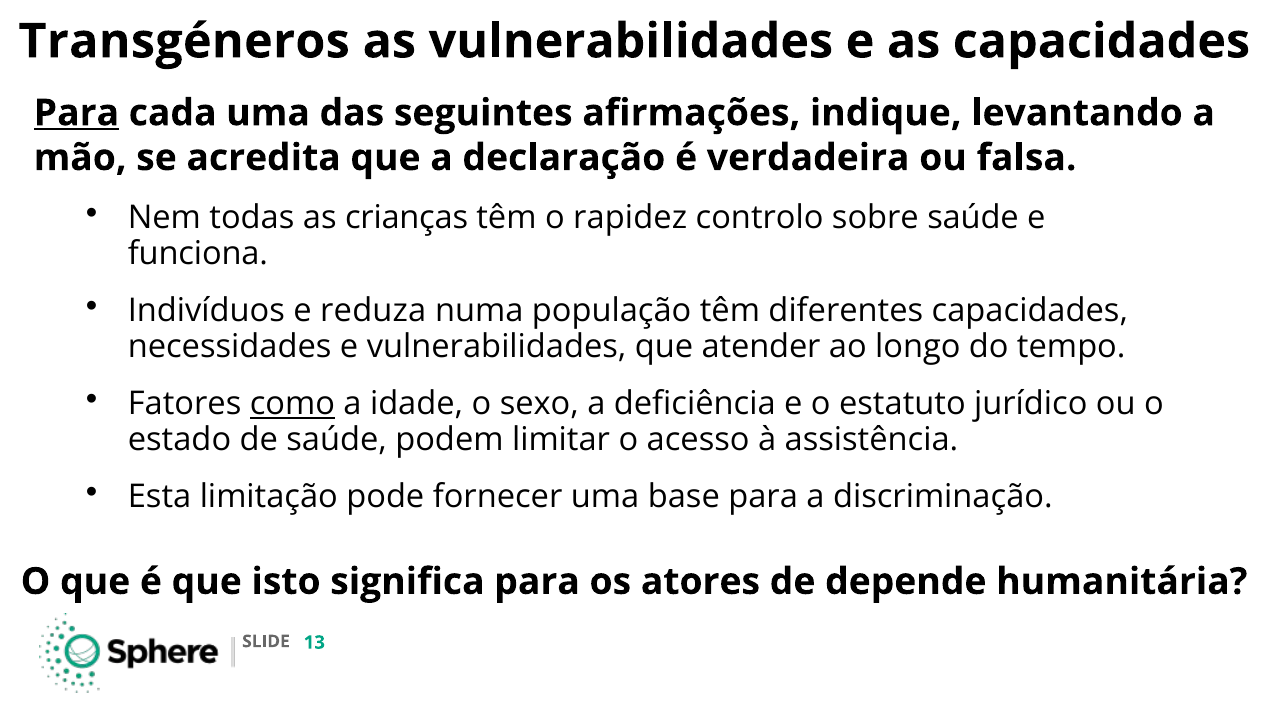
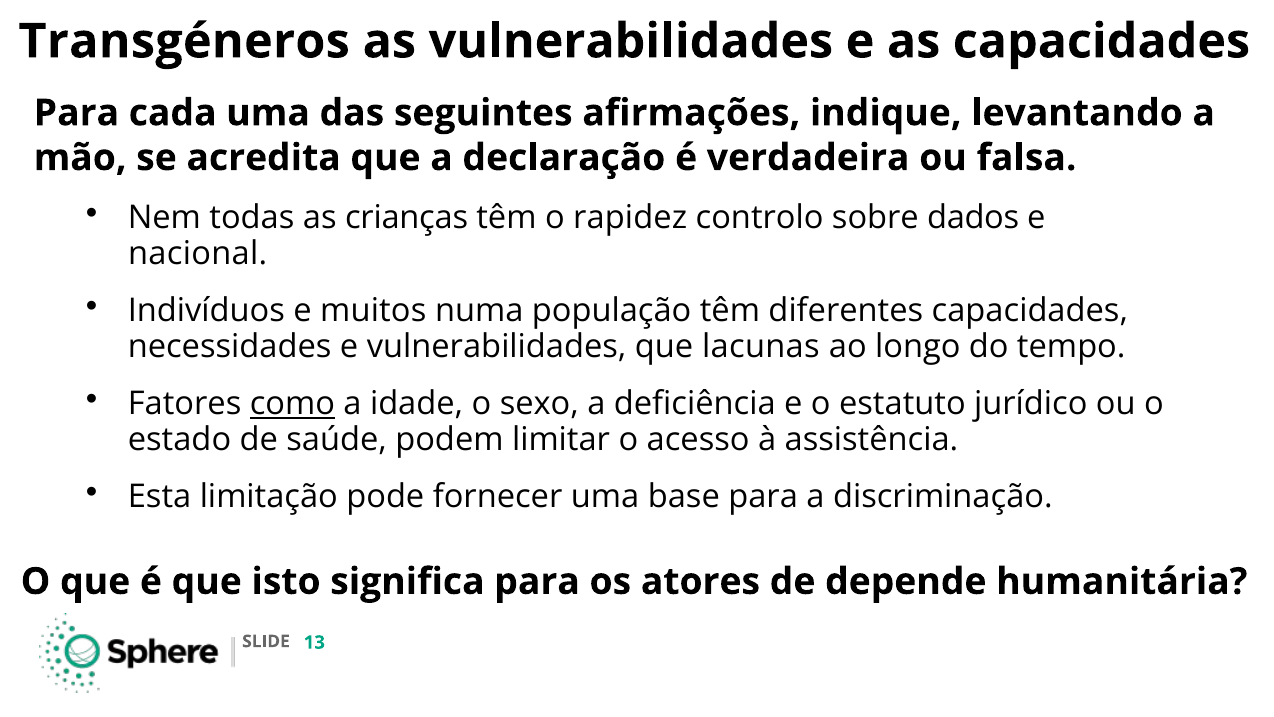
Para at (76, 113) underline: present -> none
sobre saúde: saúde -> dados
funciona: funciona -> nacional
reduza: reduza -> muitos
atender: atender -> lacunas
